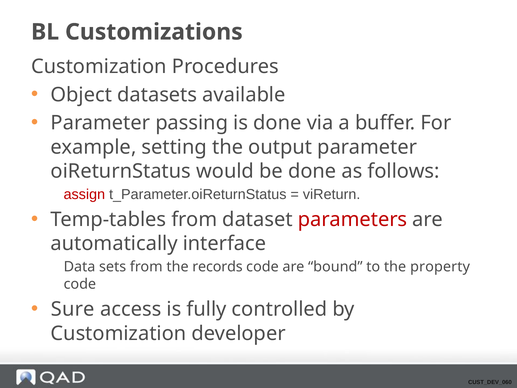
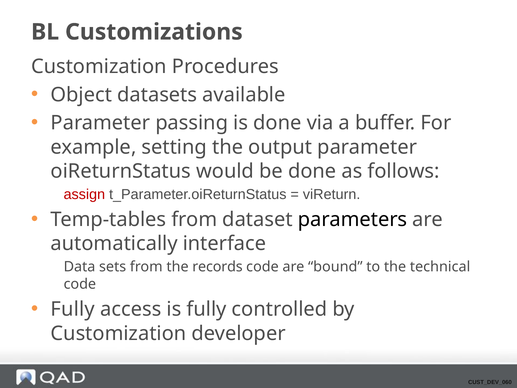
parameters colour: red -> black
property: property -> technical
Sure at (73, 309): Sure -> Fully
